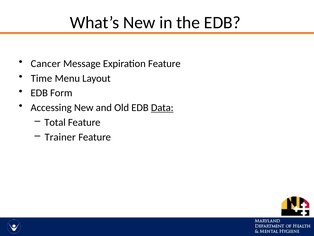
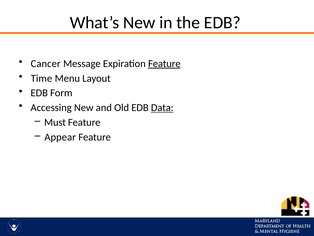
Feature at (164, 64) underline: none -> present
Total: Total -> Must
Trainer: Trainer -> Appear
